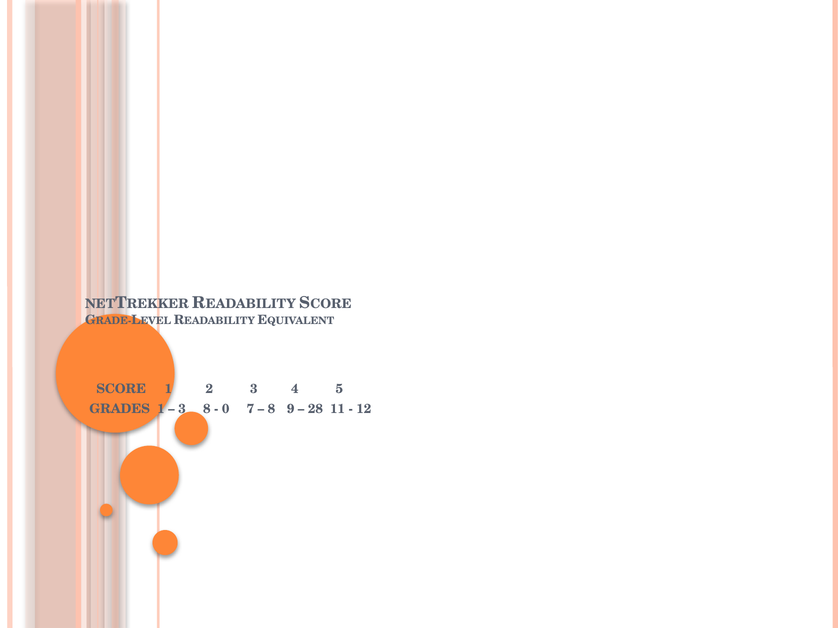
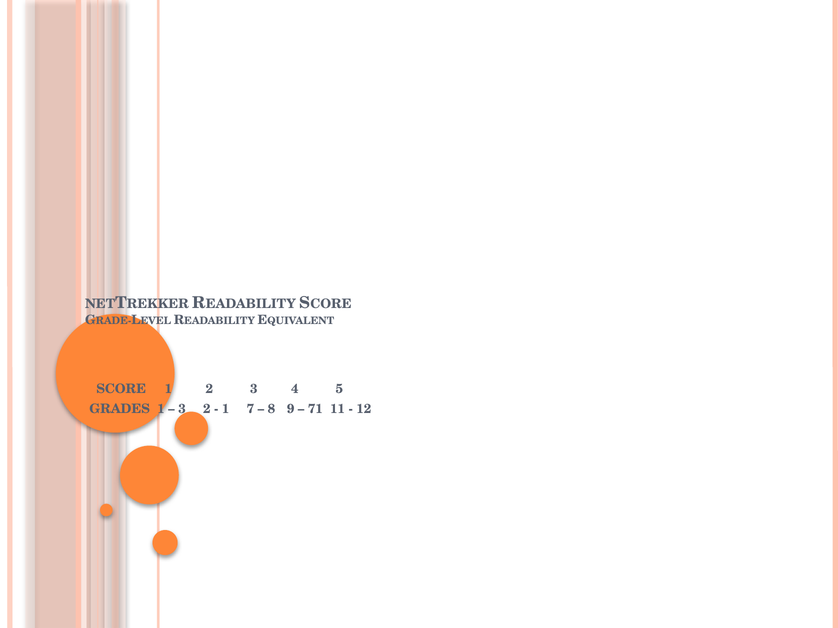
3 8: 8 -> 2
0 at (226, 409): 0 -> 1
28: 28 -> 71
